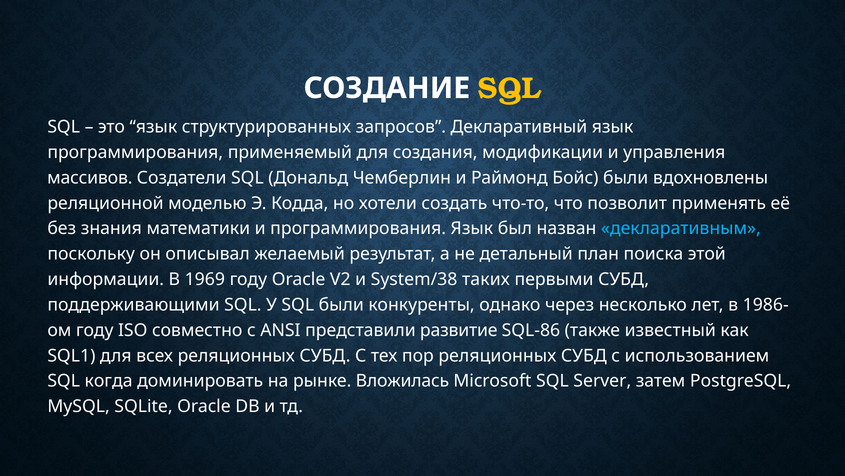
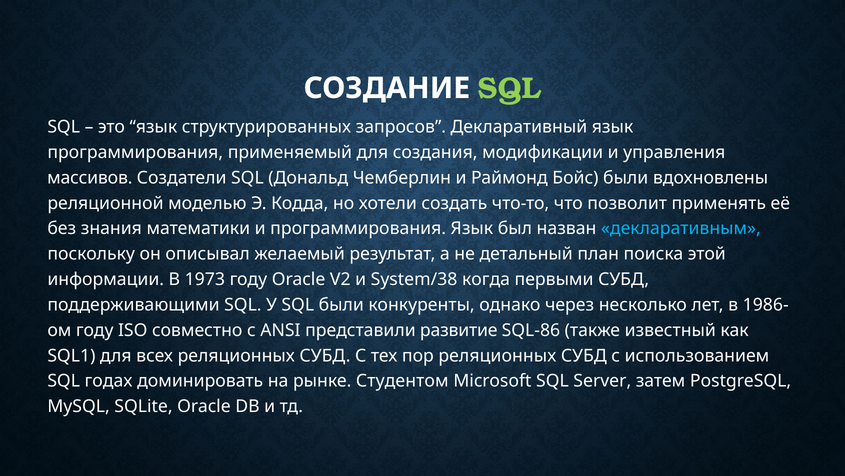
SQL at (509, 88) colour: yellow -> light green
1969: 1969 -> 1973
таких: таких -> когда
когда: когда -> годах
Вложилась: Вложилась -> Студентом
